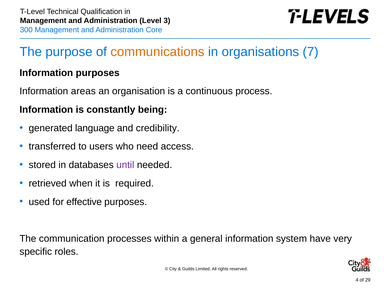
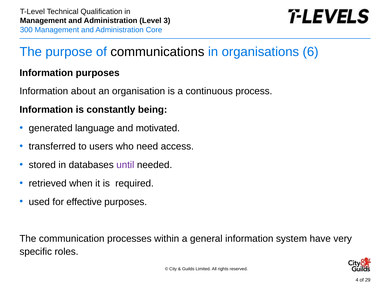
communications colour: orange -> black
7: 7 -> 6
areas: areas -> about
credibility: credibility -> motivated
